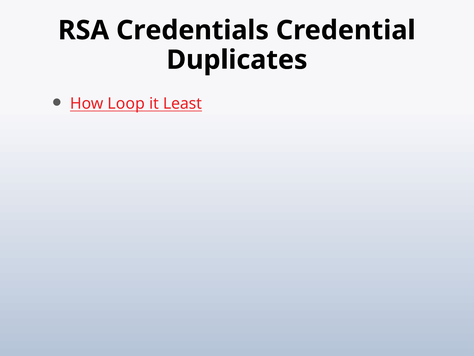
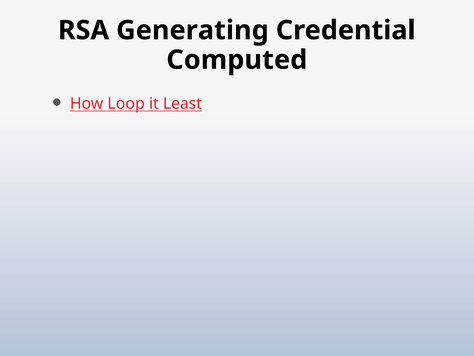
Credentials: Credentials -> Generating
Duplicates: Duplicates -> Computed
